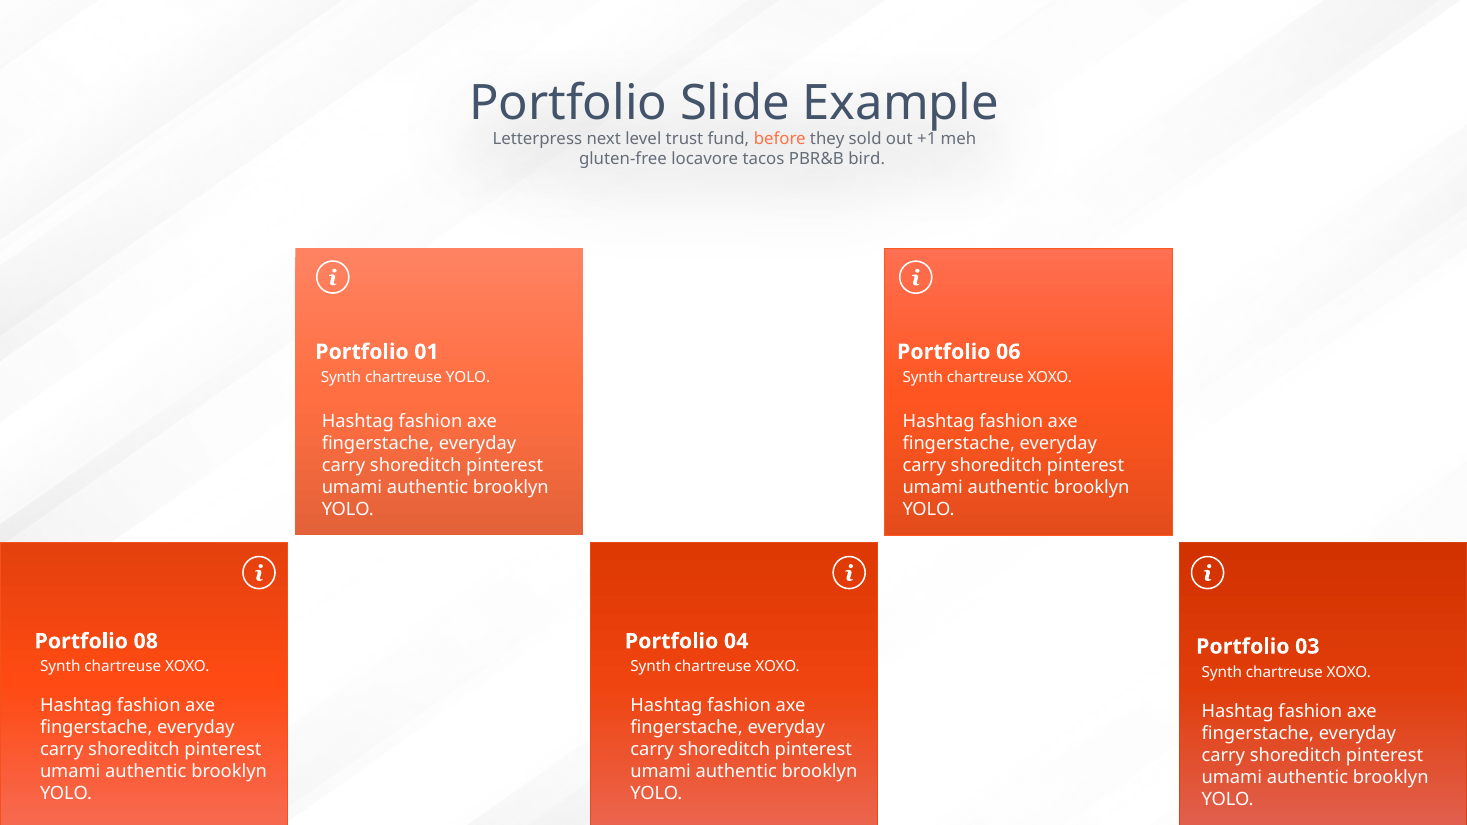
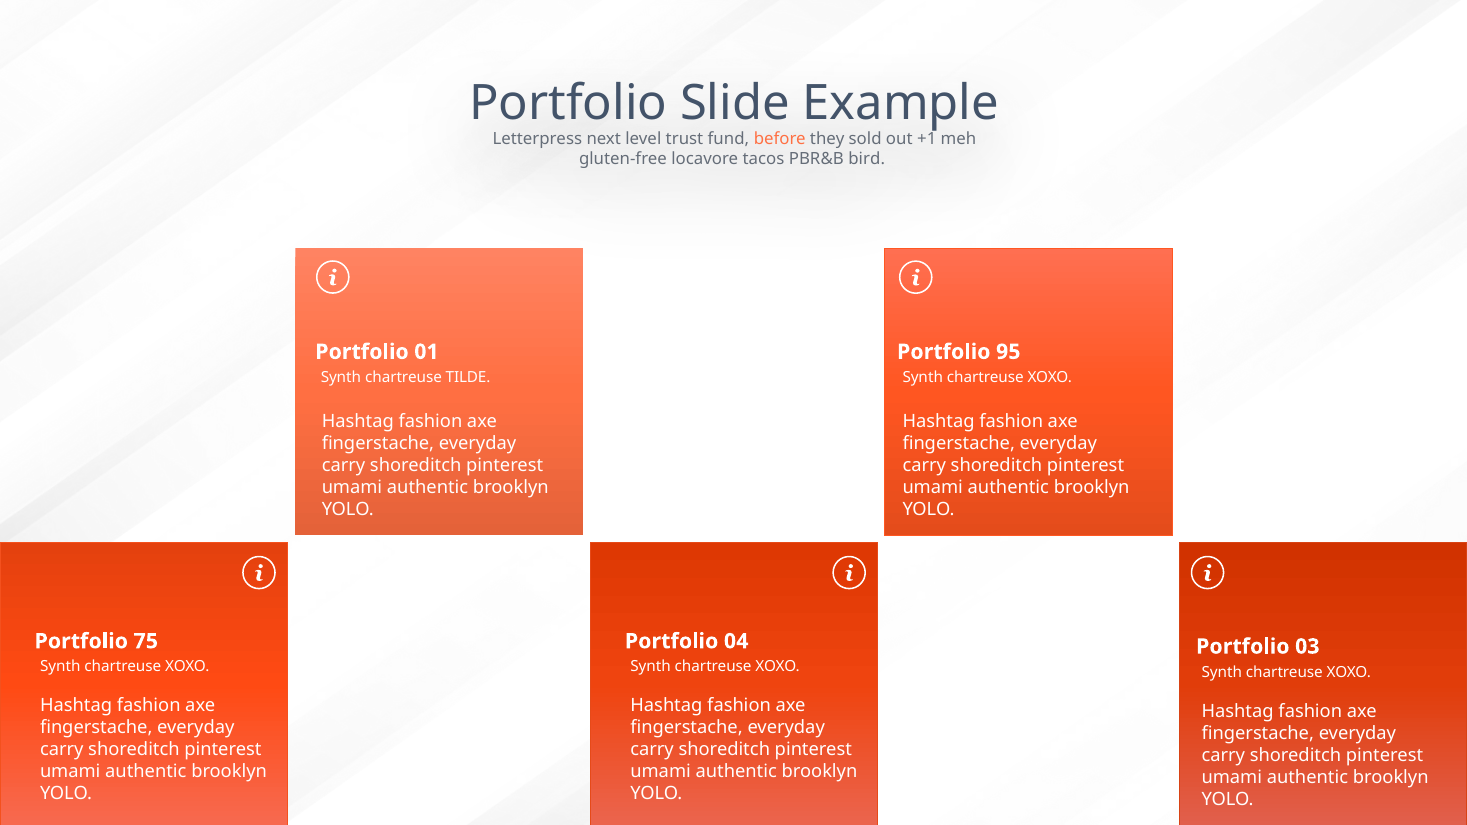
06: 06 -> 95
chartreuse YOLO: YOLO -> TILDE
08: 08 -> 75
